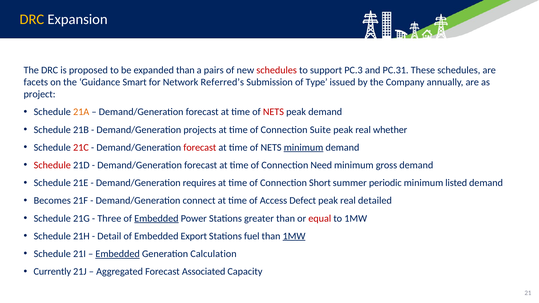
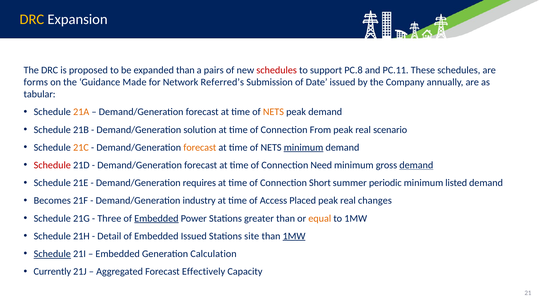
PC.3: PC.3 -> PC.8
PC.31: PC.31 -> PC.11
facets: facets -> forms
Smart: Smart -> Made
Type: Type -> Date
project: project -> tabular
NETS at (273, 112) colour: red -> orange
projects: projects -> solution
Suite: Suite -> From
whether: whether -> scenario
21C colour: red -> orange
forecast at (200, 148) colour: red -> orange
demand at (416, 165) underline: none -> present
connect: connect -> industry
Defect: Defect -> Placed
detailed: detailed -> changes
equal colour: red -> orange
Embedded Export: Export -> Issued
fuel: fuel -> site
Schedule at (52, 254) underline: none -> present
Embedded at (118, 254) underline: present -> none
Associated: Associated -> Effectively
